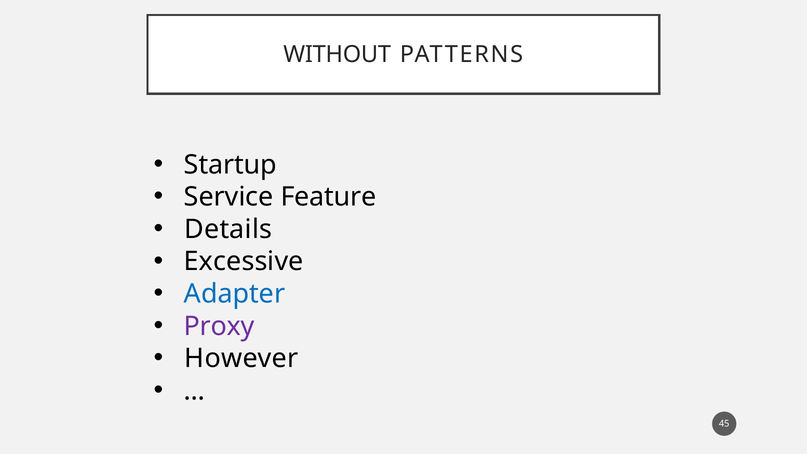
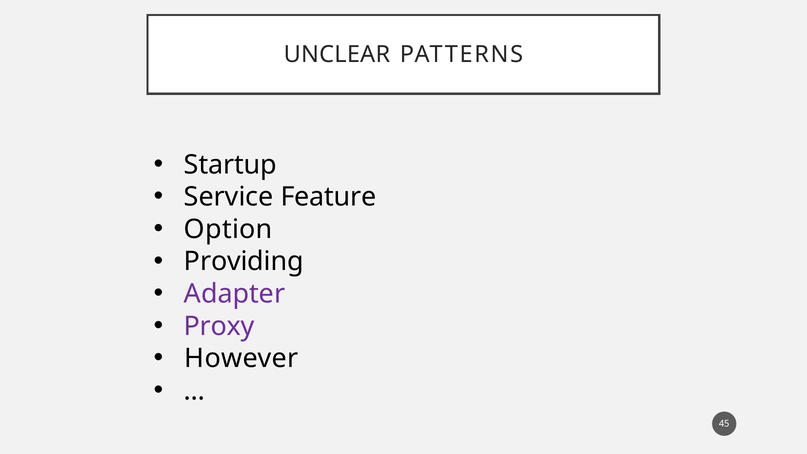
WITHOUT: WITHOUT -> UNCLEAR
Details: Details -> Option
Excessive: Excessive -> Providing
Adapter colour: blue -> purple
